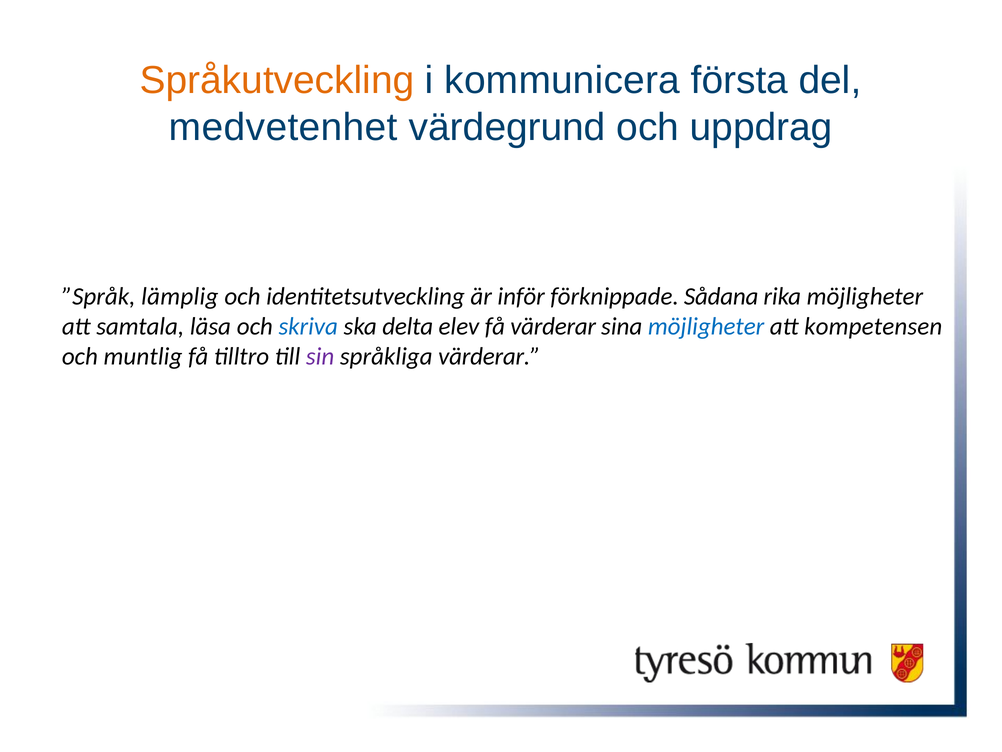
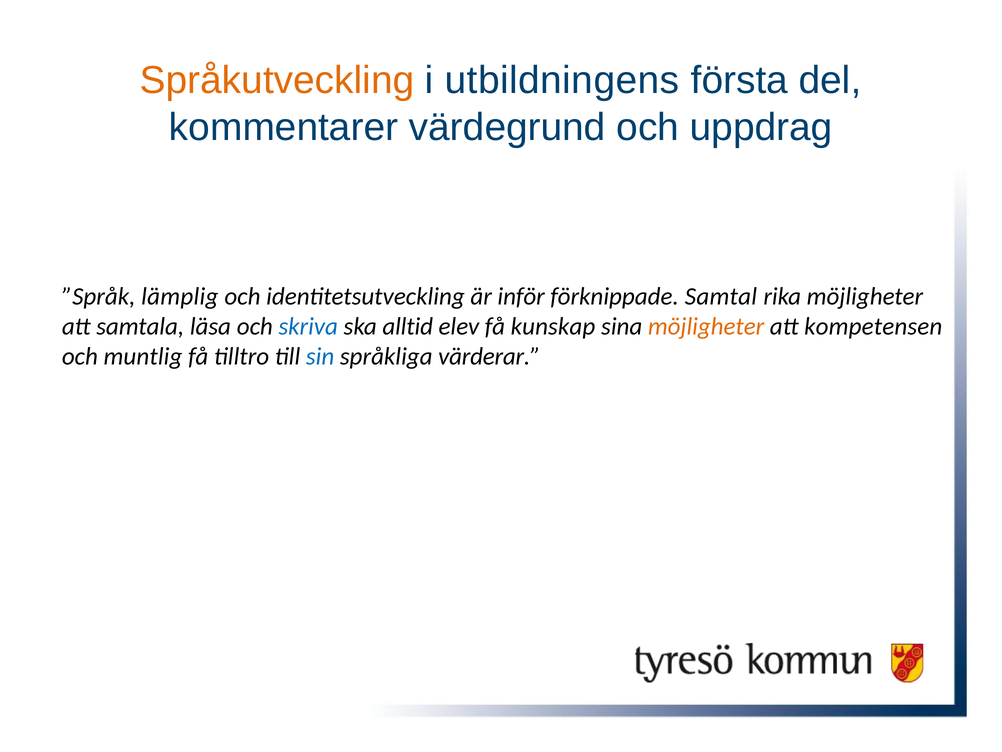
kommunicera: kommunicera -> utbildningens
medvetenhet: medvetenhet -> kommentarer
Sådana: Sådana -> Samtal
delta: delta -> alltid
få värderar: värderar -> kunskap
möjligheter at (706, 326) colour: blue -> orange
sin colour: purple -> blue
